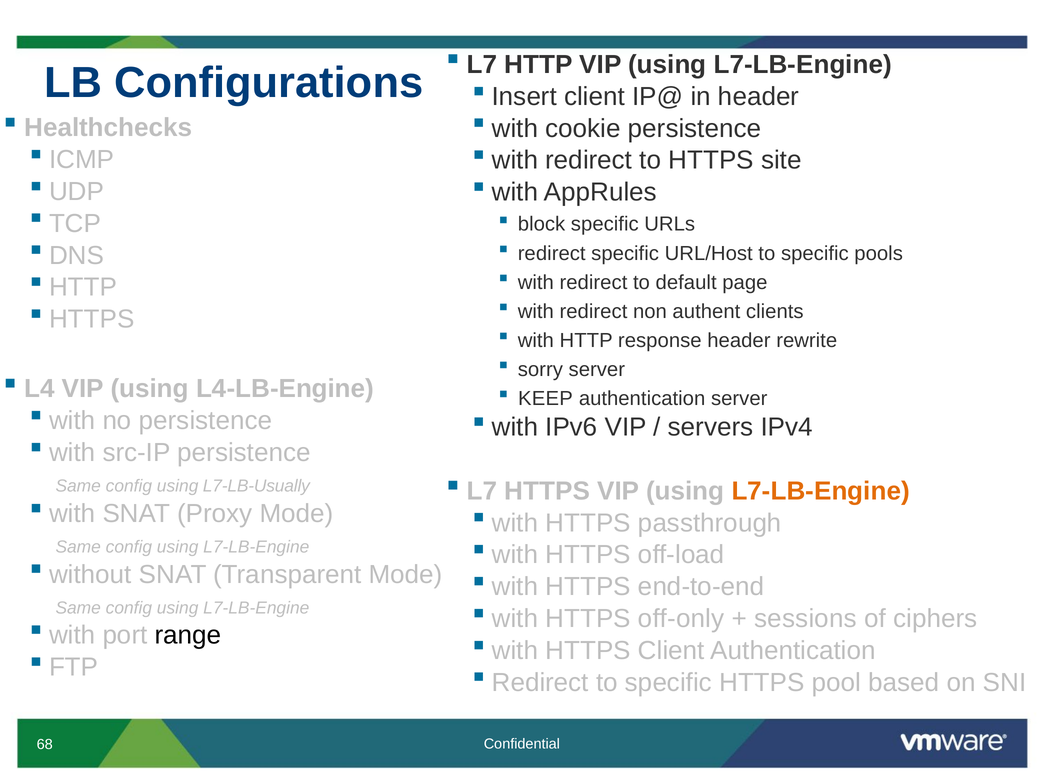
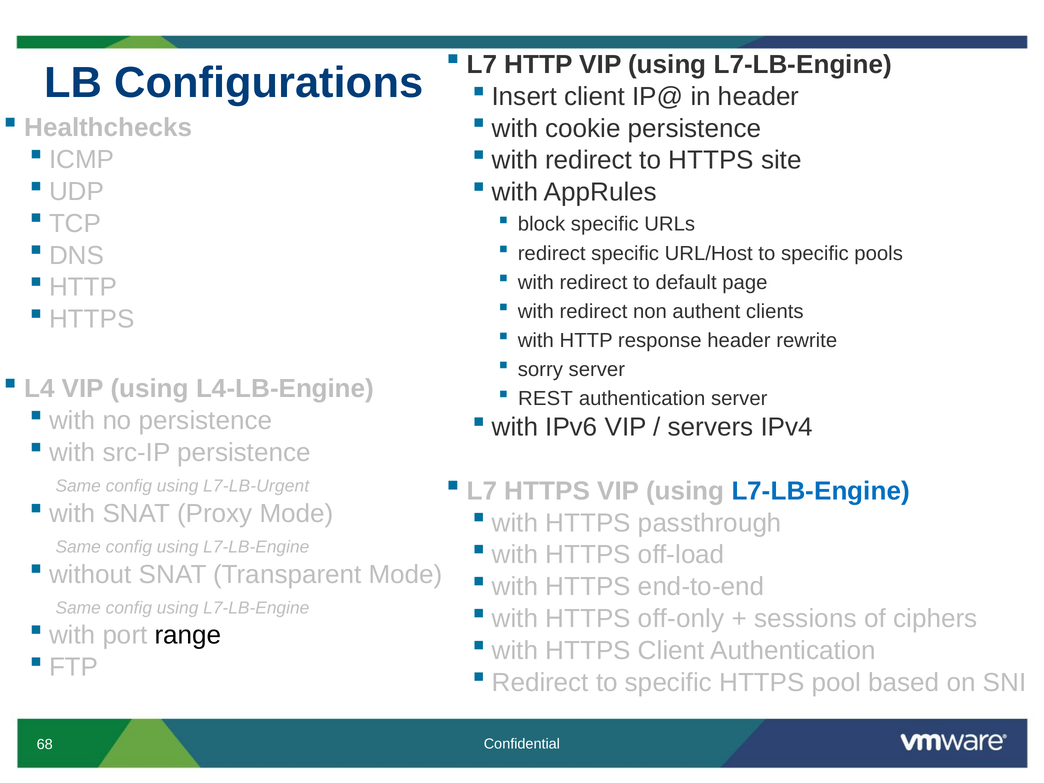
KEEP: KEEP -> REST
L7-LB-Engine at (821, 491) colour: orange -> blue
L7-LB-Usually: L7-LB-Usually -> L7-LB-Urgent
